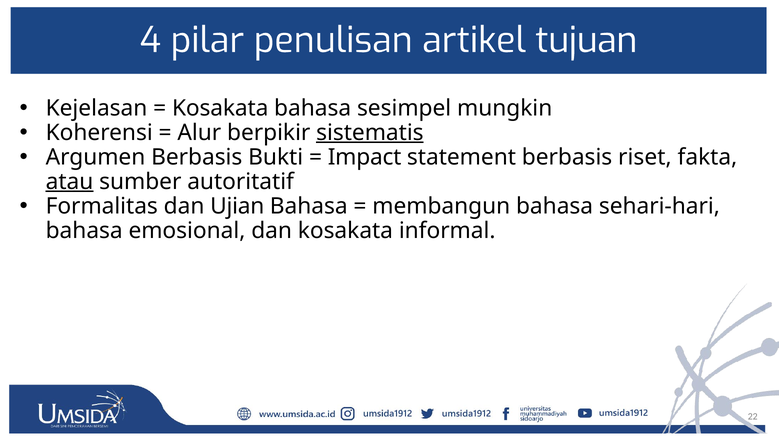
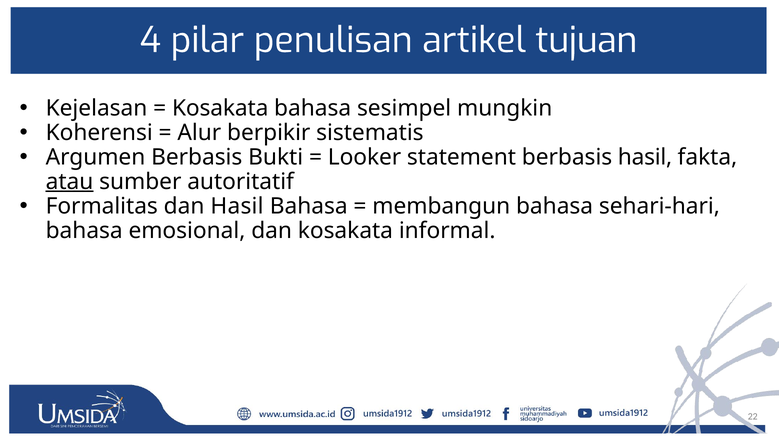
sistematis underline: present -> none
Impact: Impact -> Looker
berbasis riset: riset -> hasil
dan Ujian: Ujian -> Hasil
